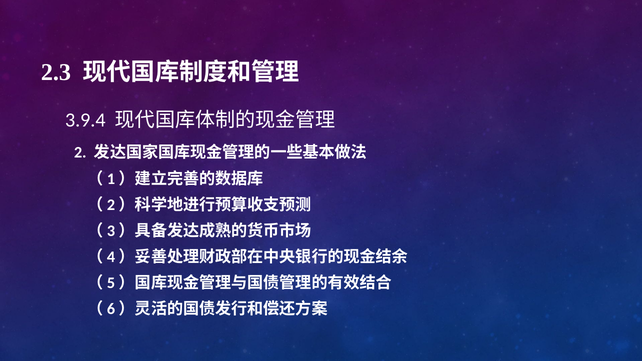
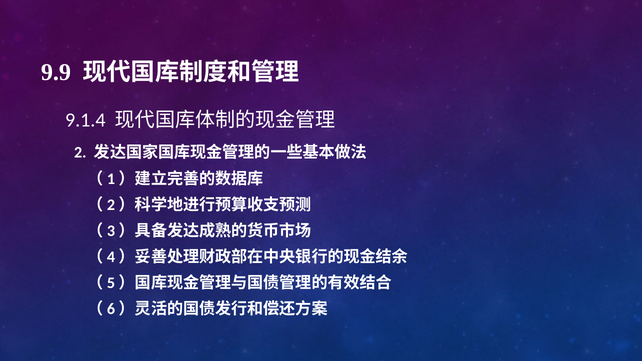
2.3: 2.3 -> 9.9
3.9.4: 3.9.4 -> 9.1.4
